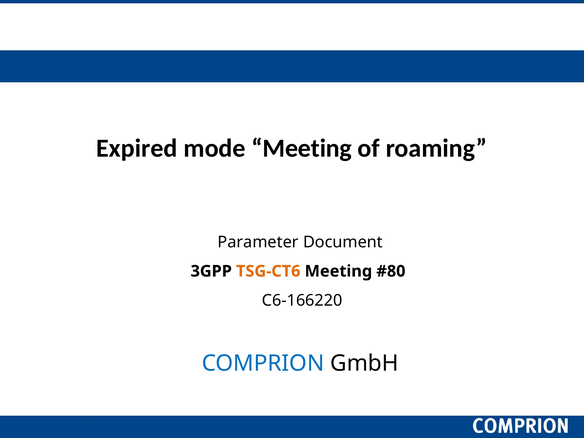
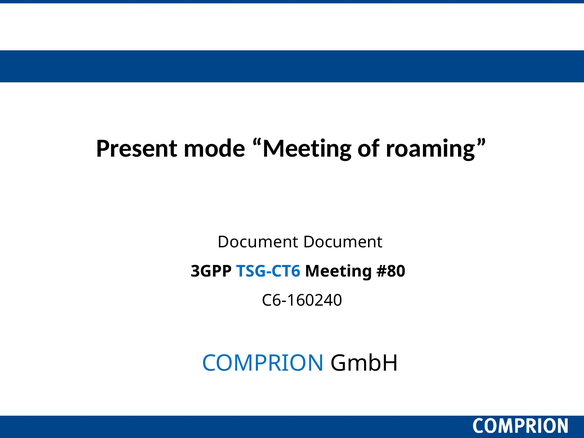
Expired: Expired -> Present
Parameter at (258, 242): Parameter -> Document
TSG-CT6 colour: orange -> blue
C6-166220: C6-166220 -> C6-160240
